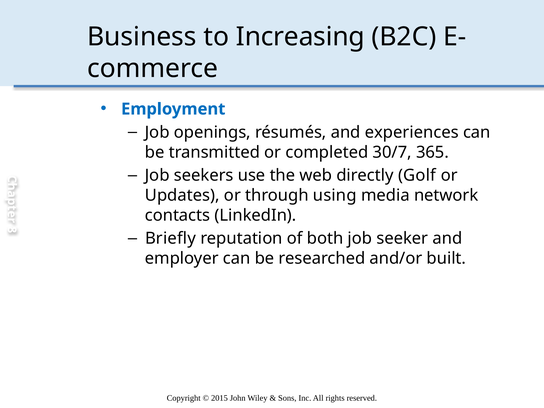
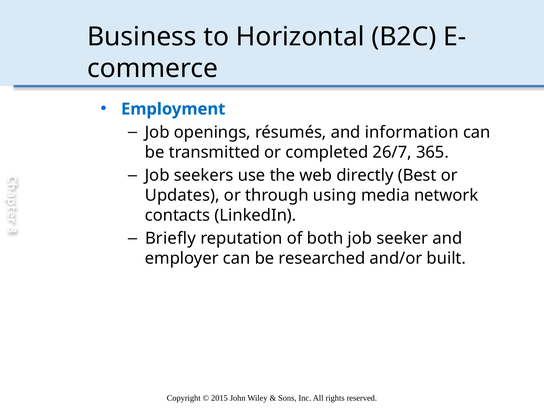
Increasing: Increasing -> Horizontal
experiences: experiences -> information
30/7: 30/7 -> 26/7
Golf: Golf -> Best
